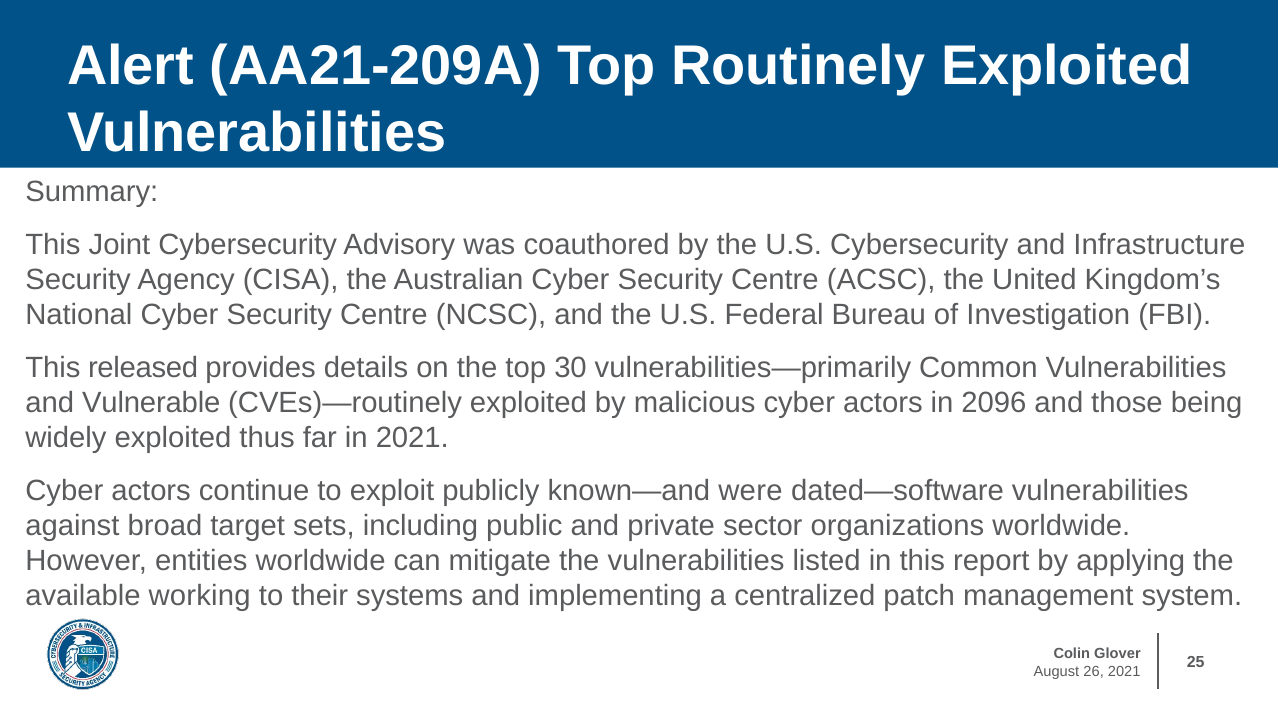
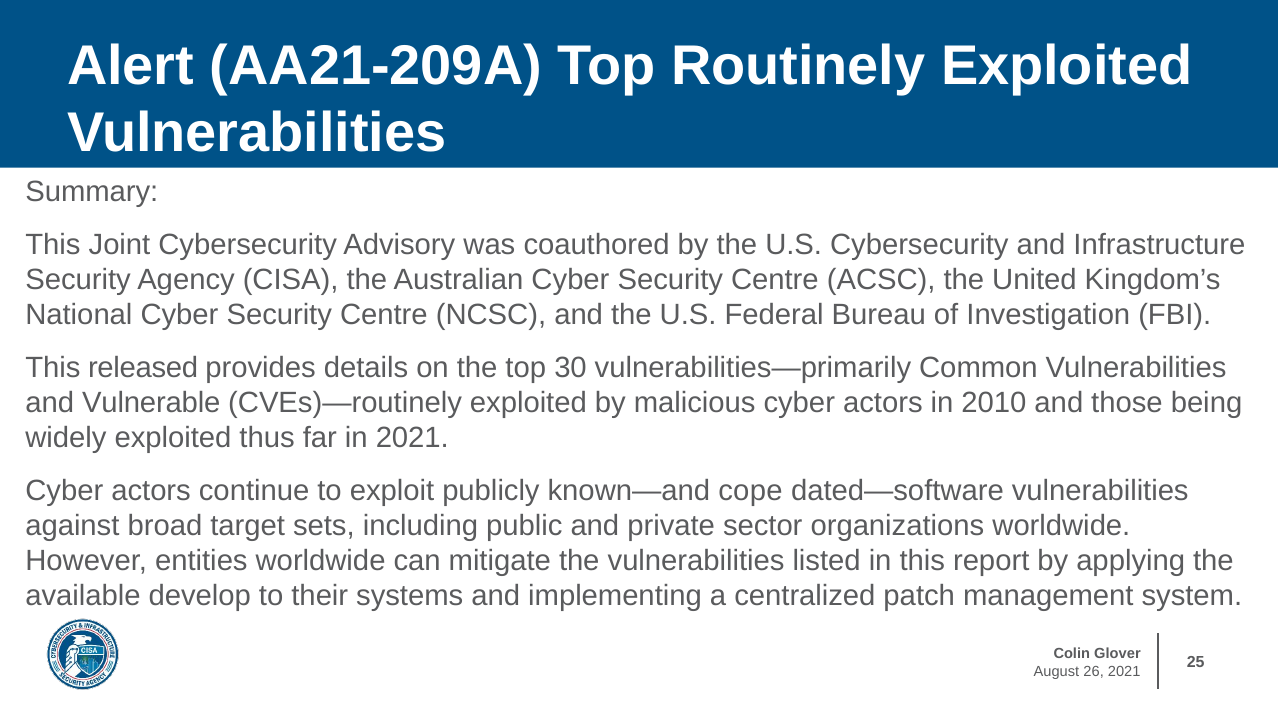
2096: 2096 -> 2010
were: were -> cope
working: working -> develop
